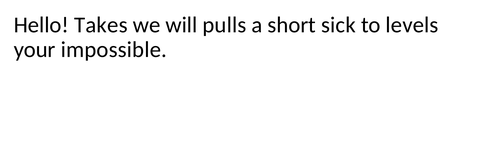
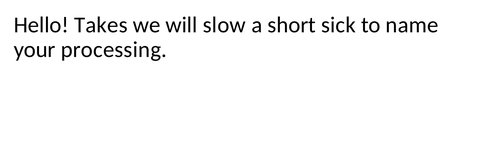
pulls: pulls -> slow
levels: levels -> name
impossible: impossible -> processing
